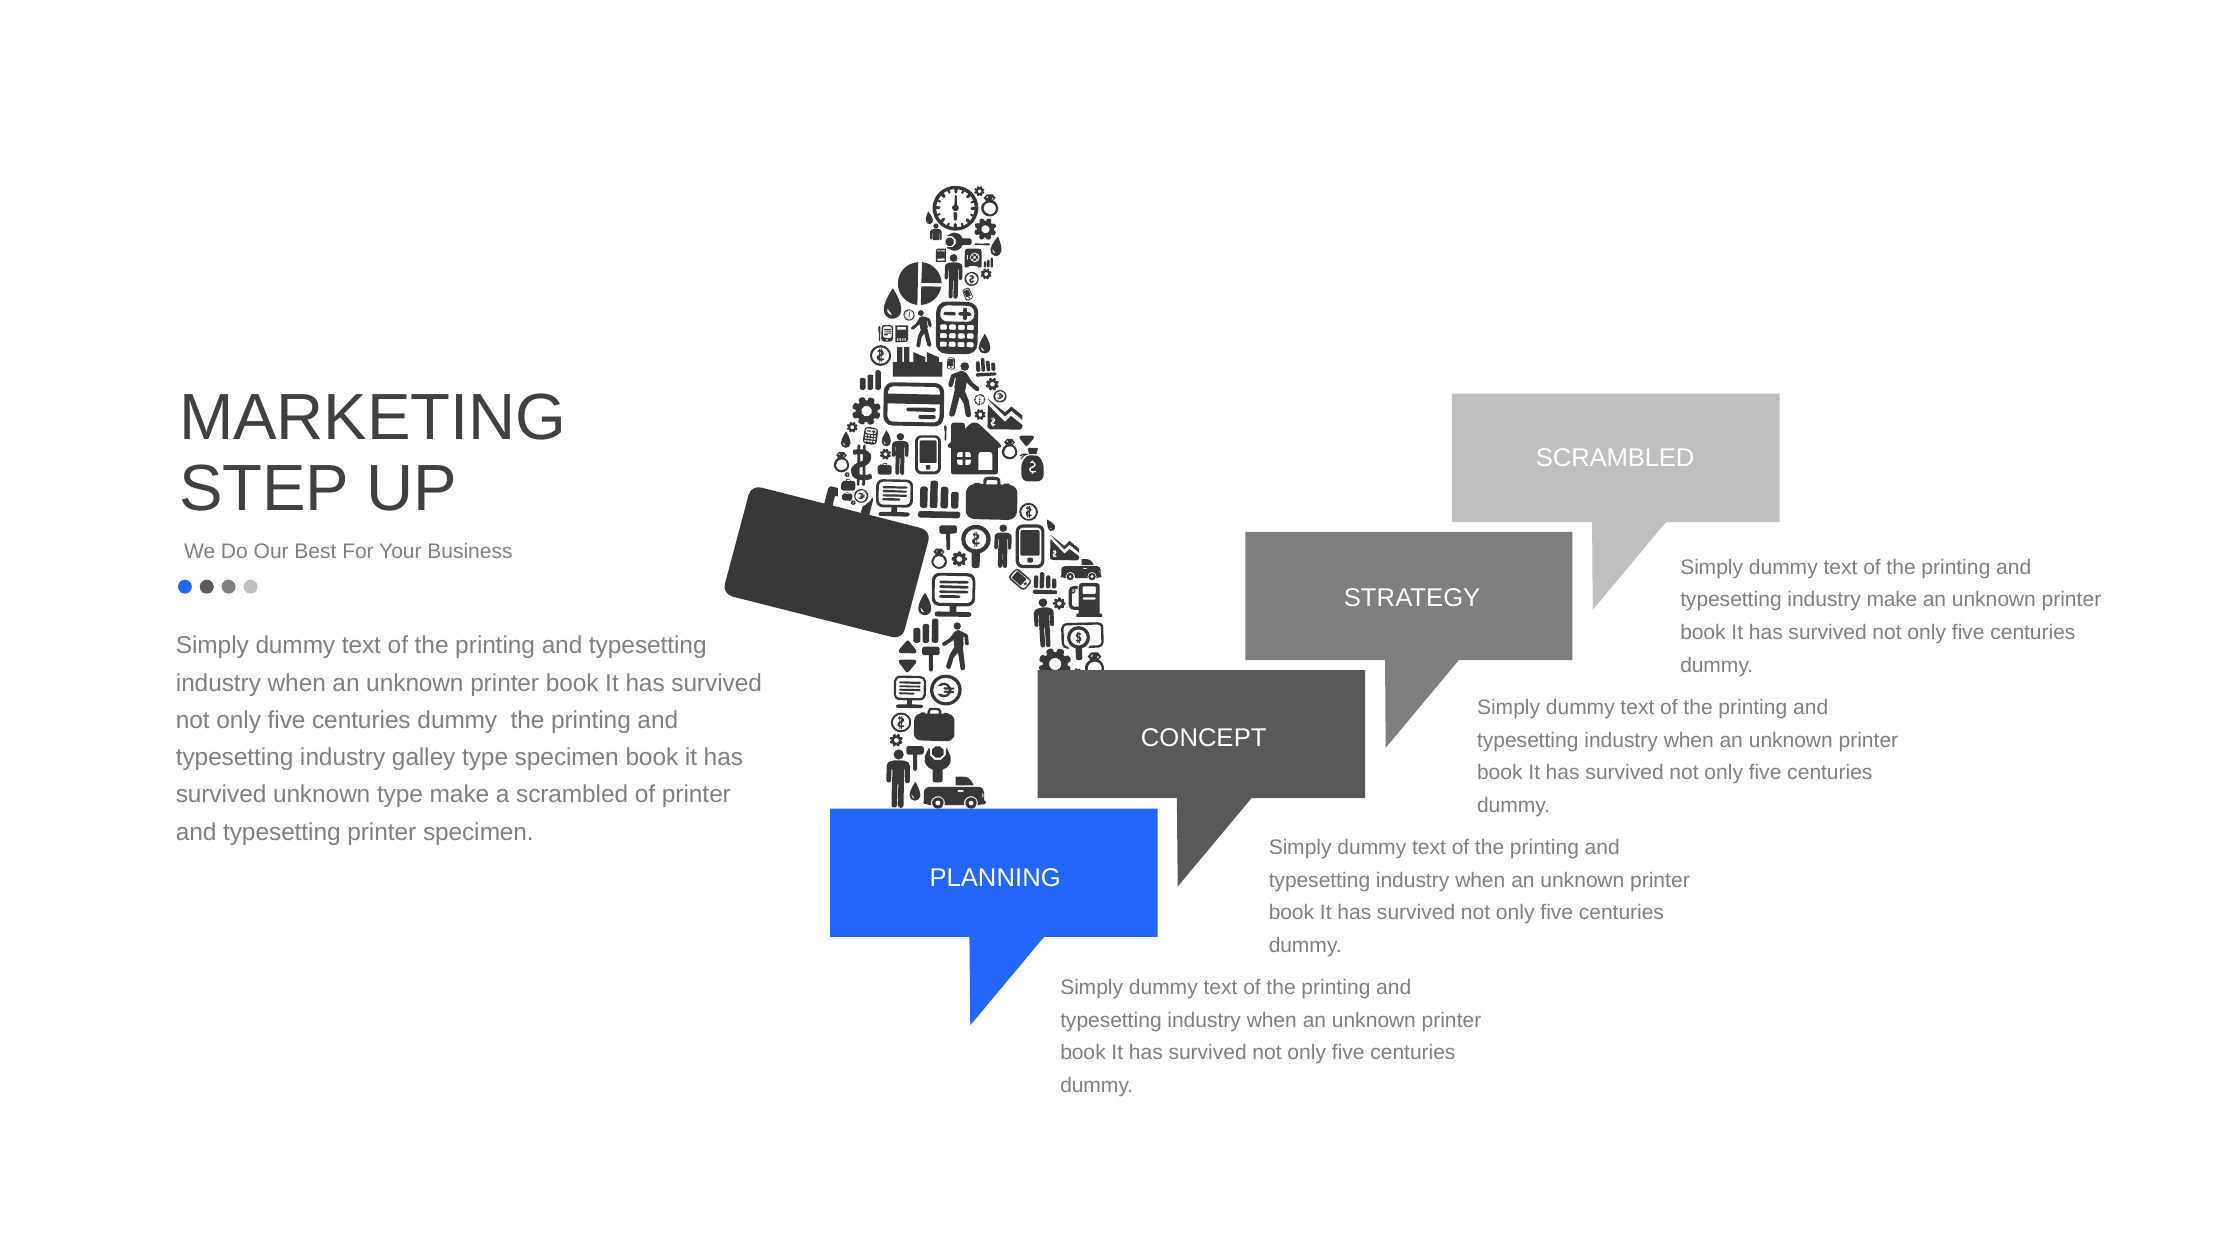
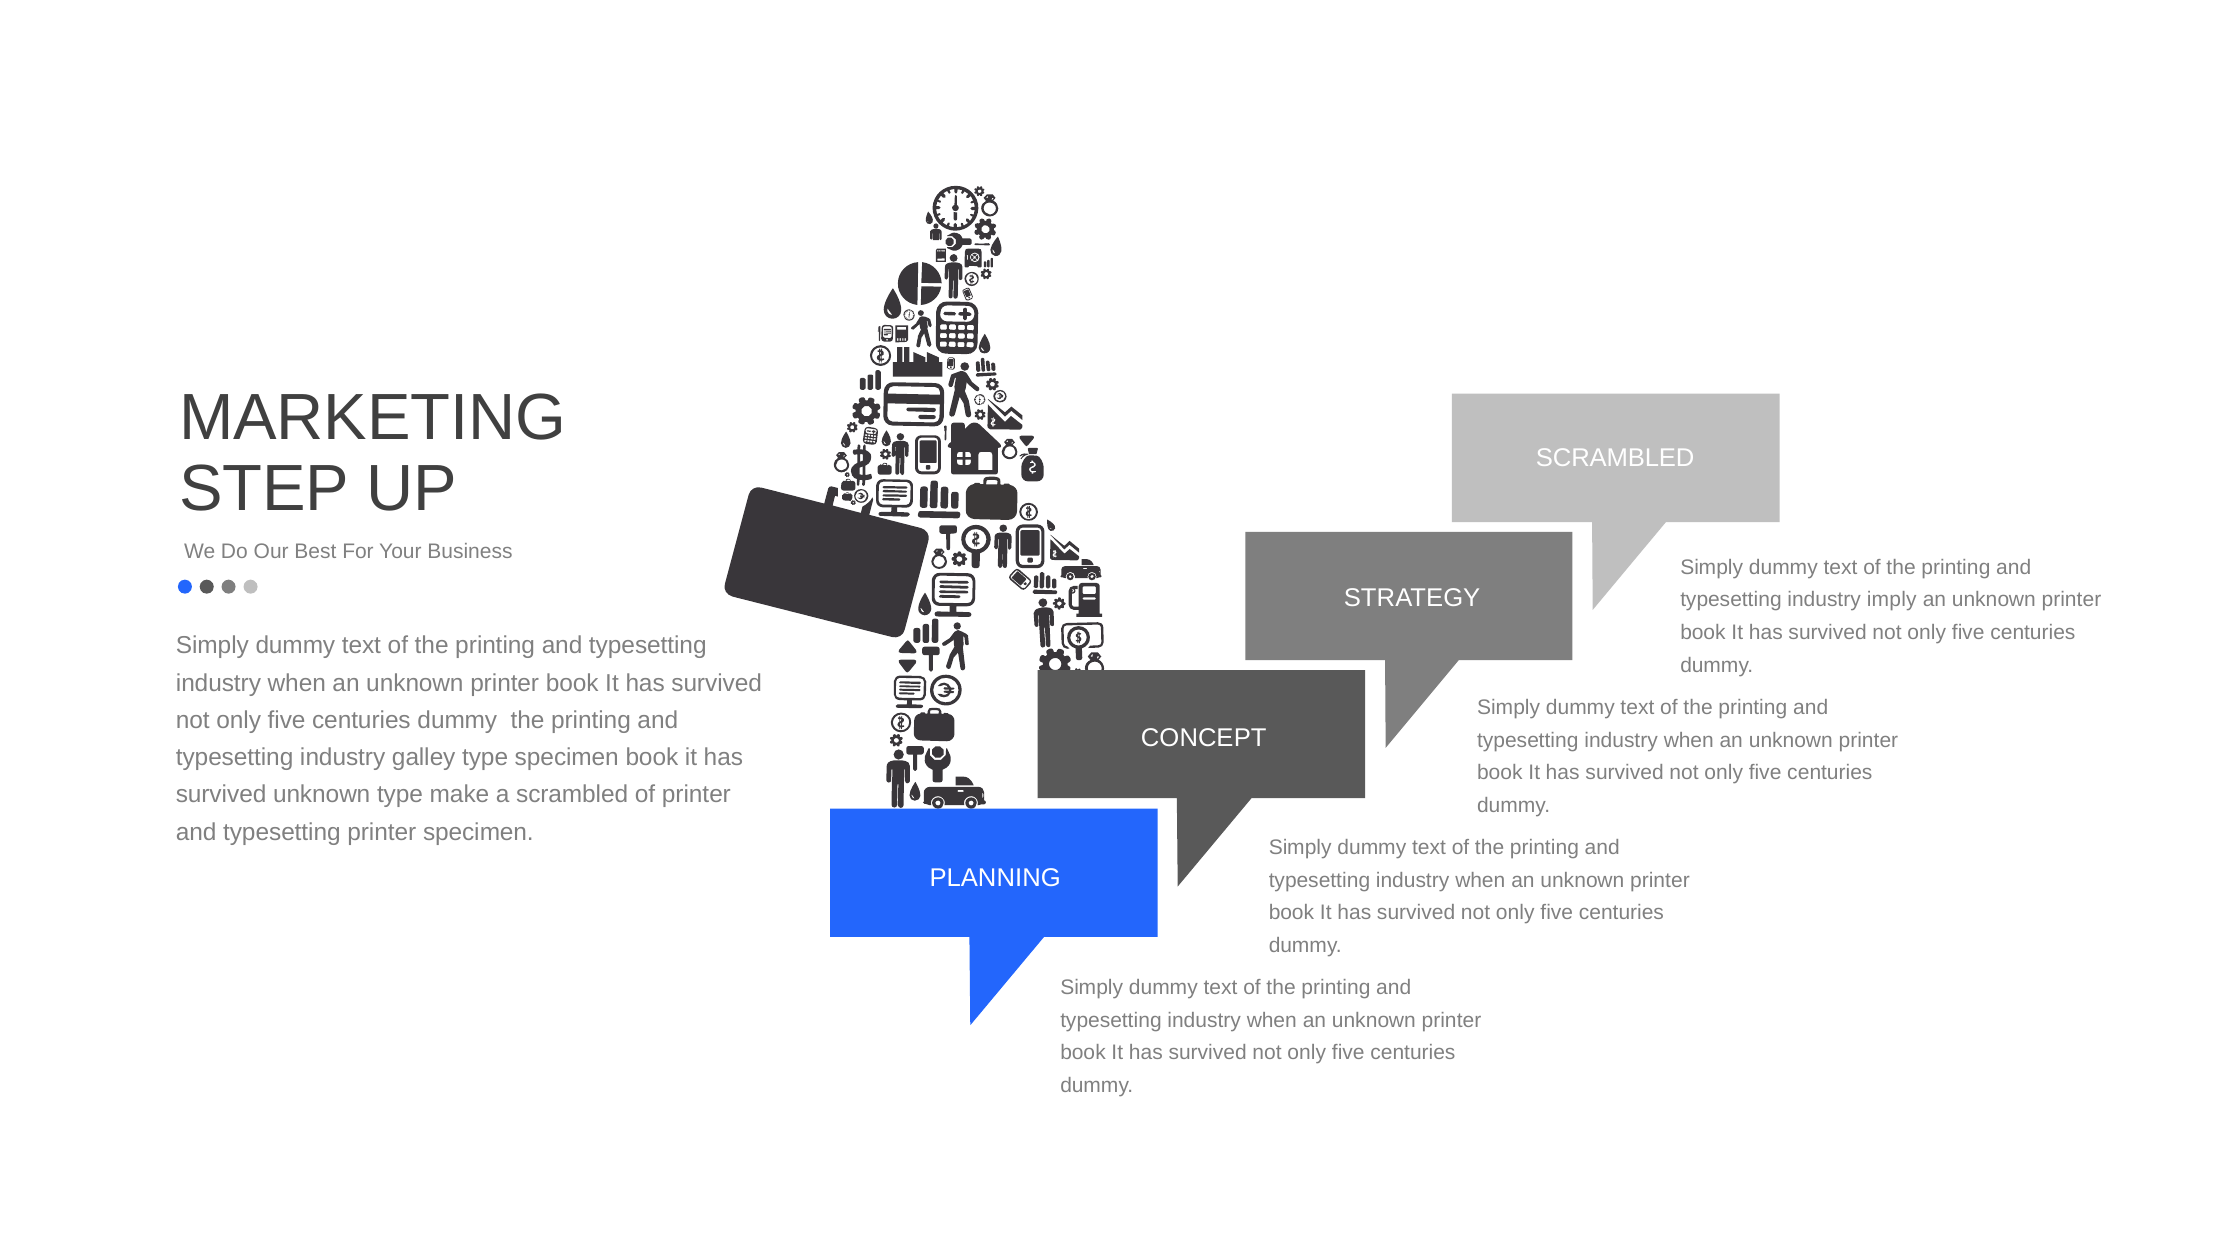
industry make: make -> imply
